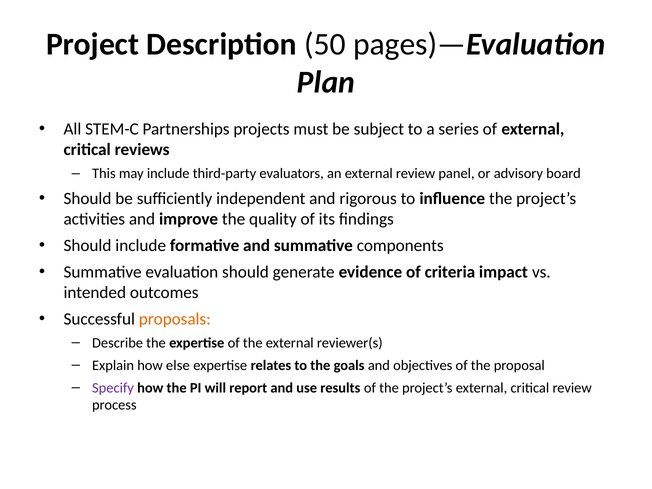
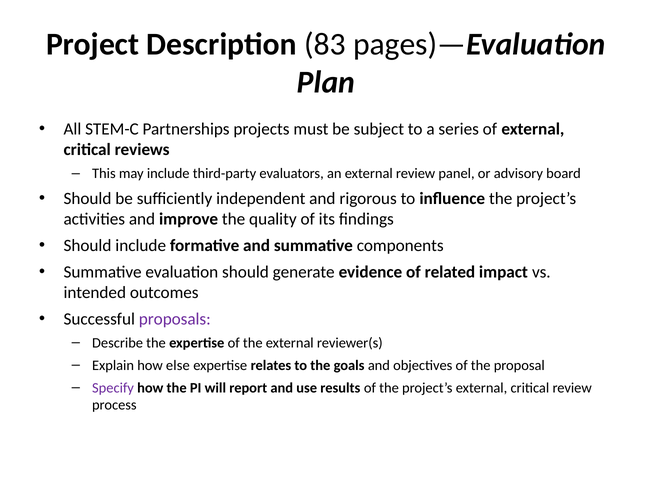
50: 50 -> 83
criteria: criteria -> related
proposals colour: orange -> purple
